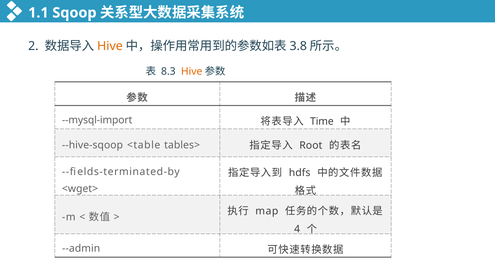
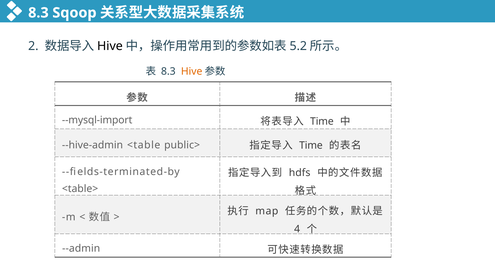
1.1 at (38, 13): 1.1 -> 8.3
Hive at (110, 46) colour: orange -> black
3.8: 3.8 -> 5.2
--hive-sqoop: --hive-sqoop -> --hive-admin
tables>: tables> -> public>
Root at (311, 146): Root -> Time
<wget>: <wget> -> <table>
